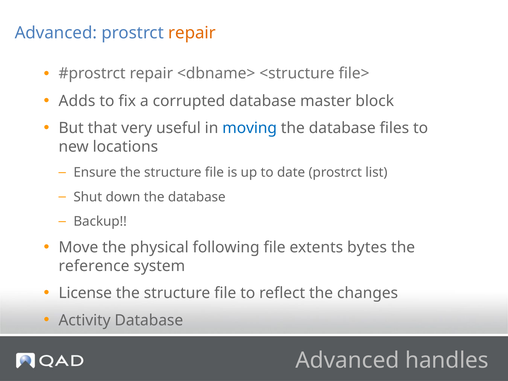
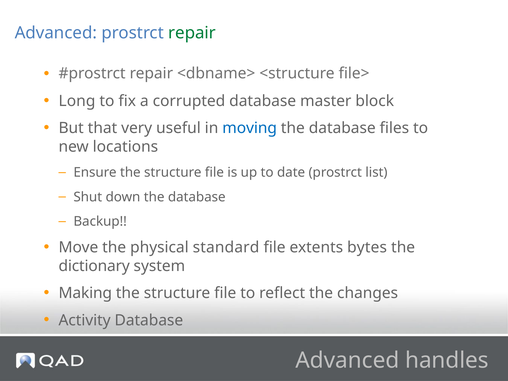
repair at (192, 33) colour: orange -> green
Adds: Adds -> Long
following: following -> standard
reference: reference -> dictionary
License: License -> Making
